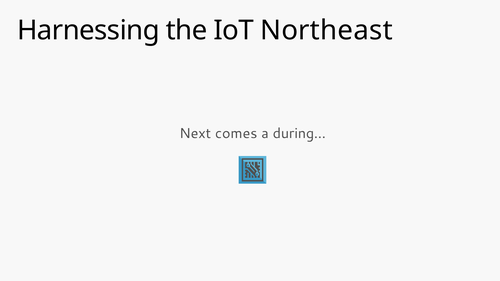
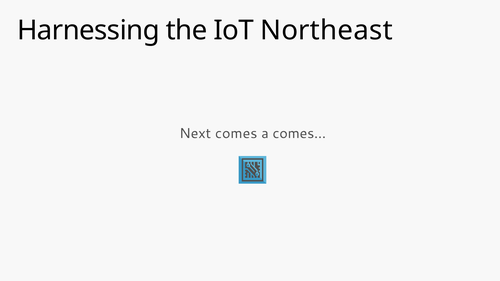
during…: during… -> comes…
